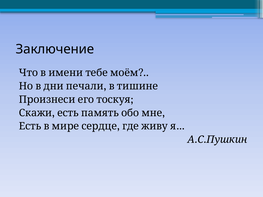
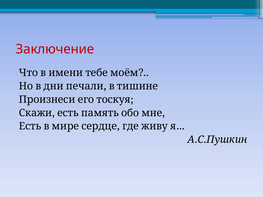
Заключение colour: black -> red
